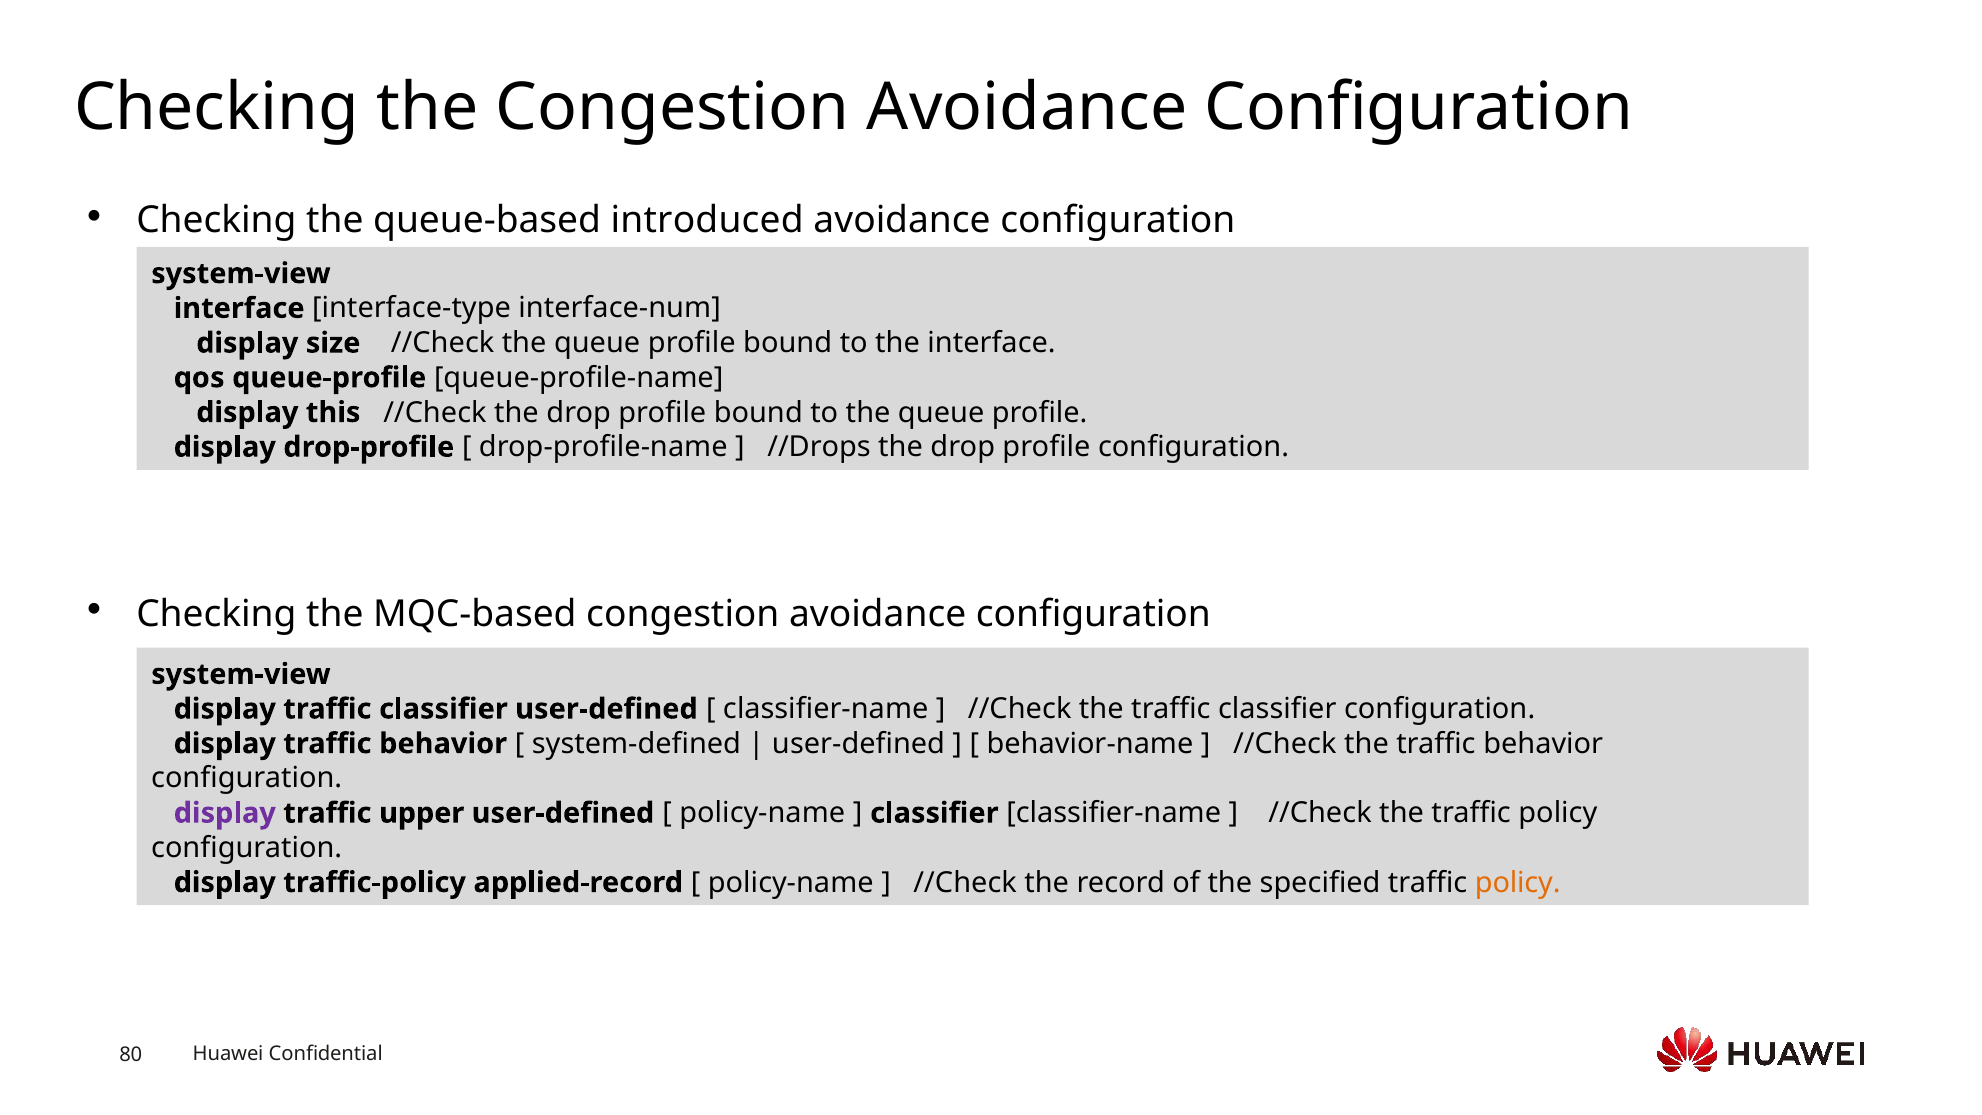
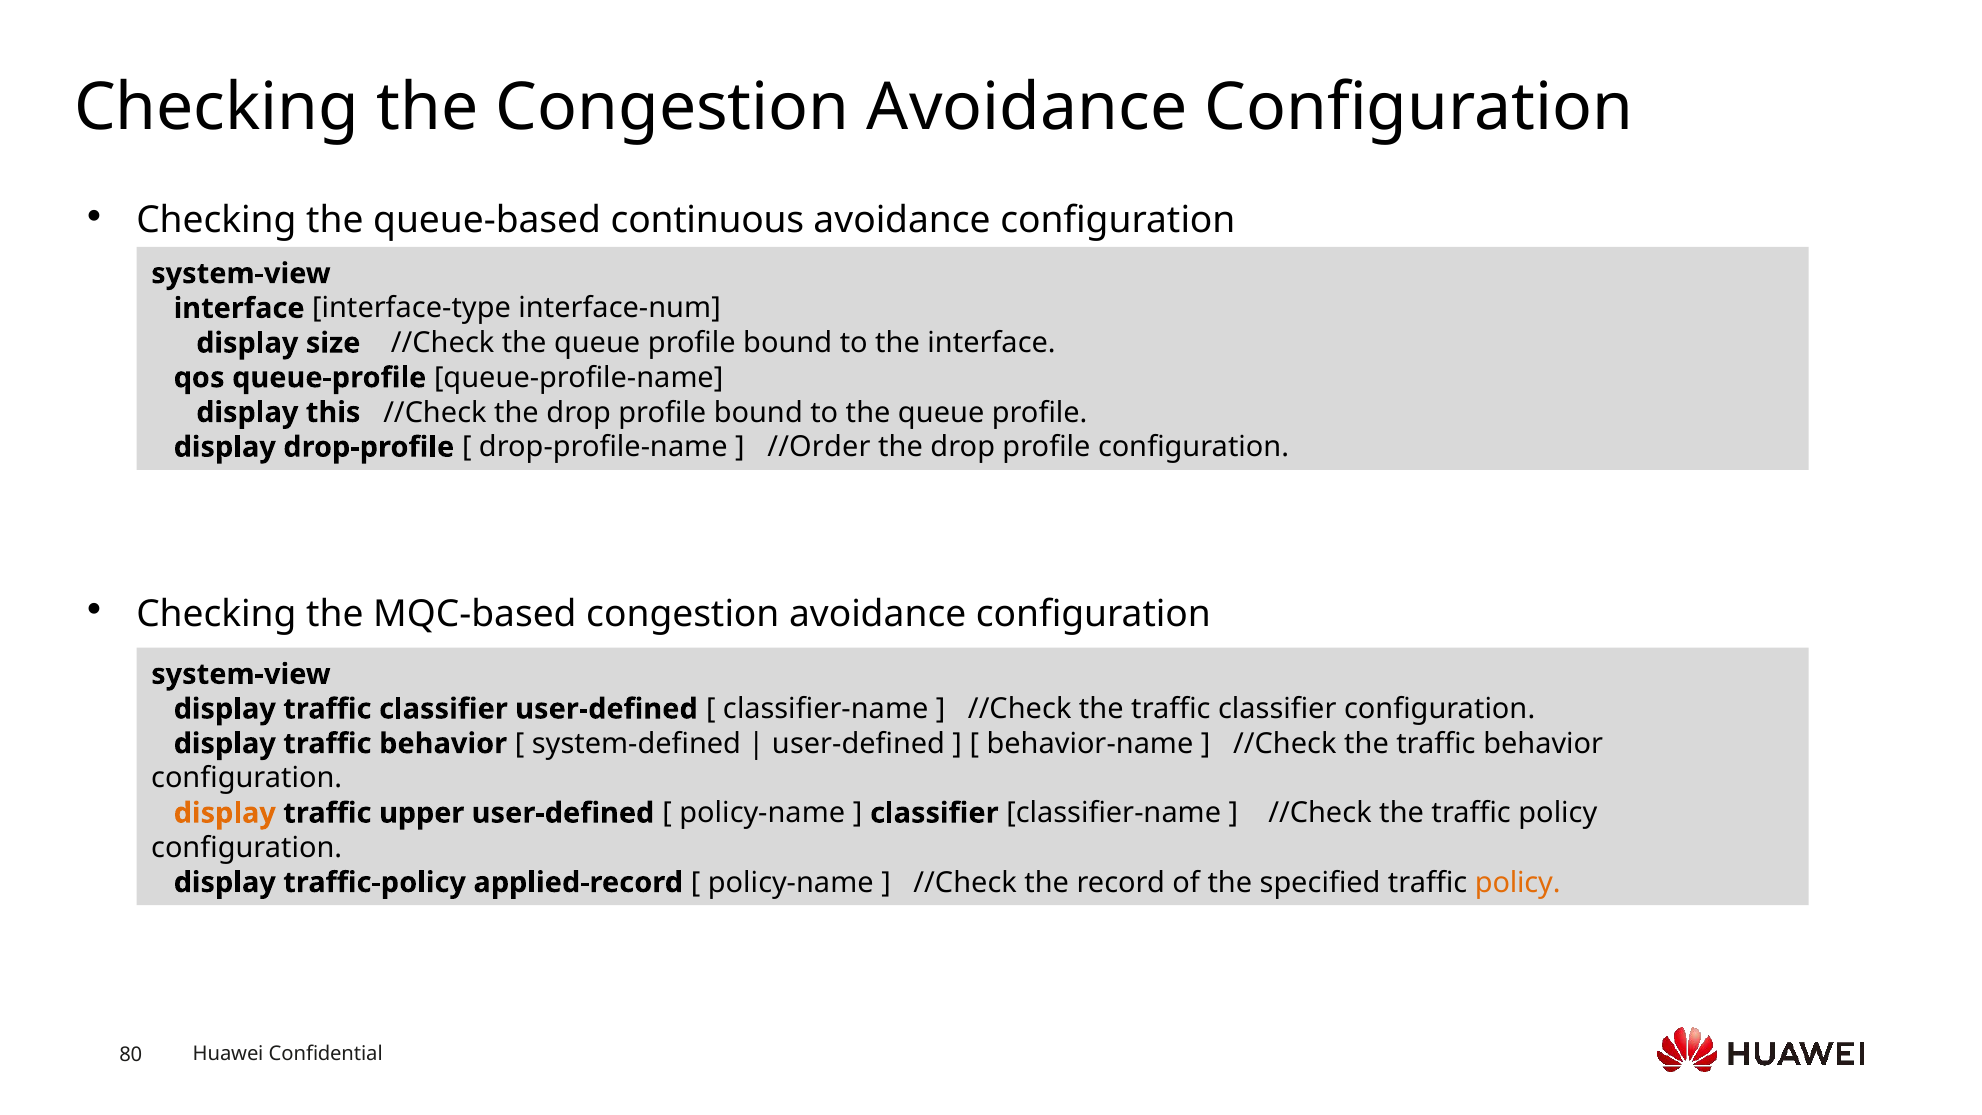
introduced: introduced -> continuous
//Drops: //Drops -> //Order
display at (225, 813) colour: purple -> orange
